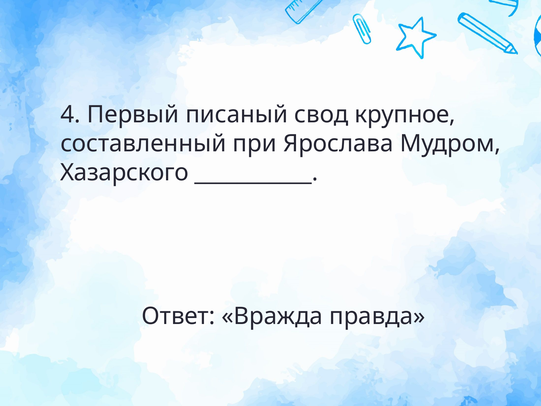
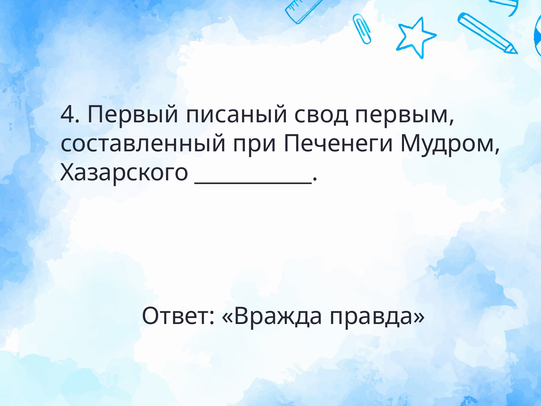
крупное: крупное -> первым
Ярослава: Ярослава -> Печенеги
